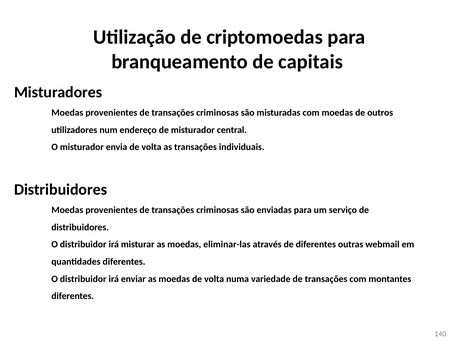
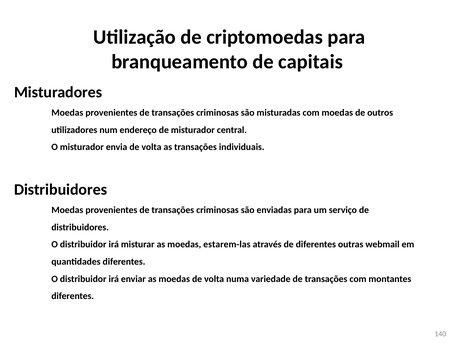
eliminar-las: eliminar-las -> estarem-las
